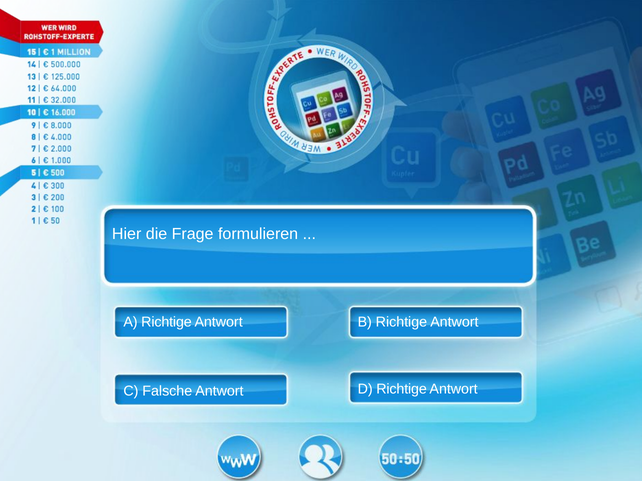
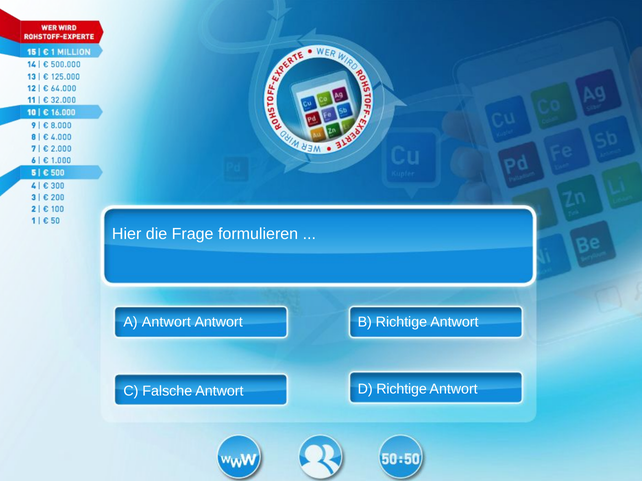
A Richtige: Richtige -> Antwort
